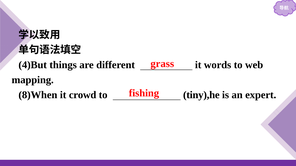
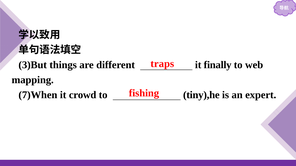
grass: grass -> traps
4)But: 4)But -> 3)But
words: words -> finally
8)When: 8)When -> 7)When
